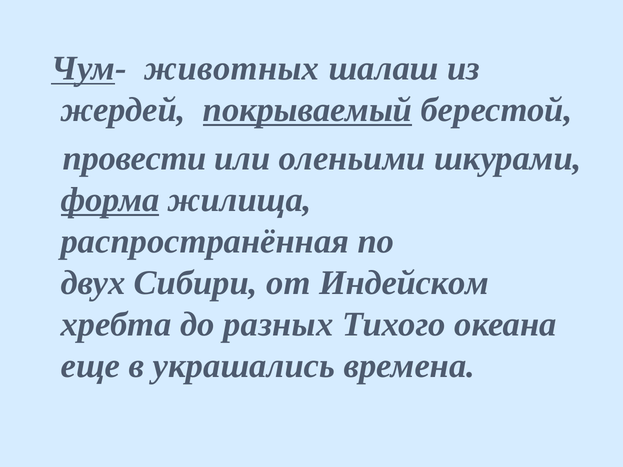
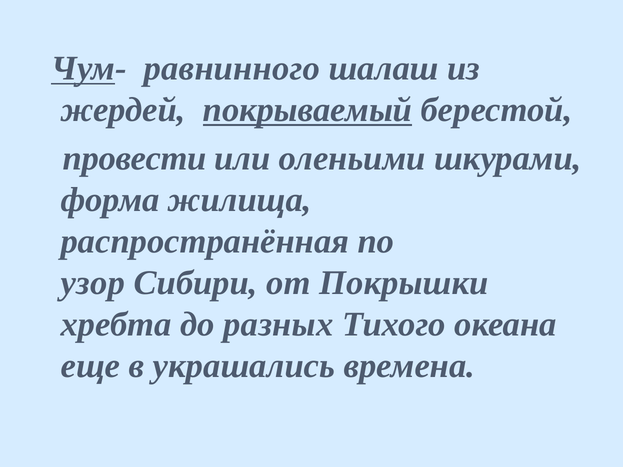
животных: животных -> равнинного
форма underline: present -> none
двух: двух -> узор
Индейском: Индейском -> Покрышки
